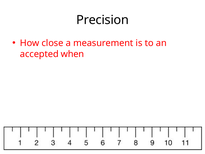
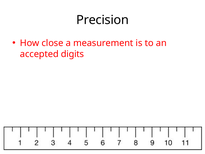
when: when -> digits
